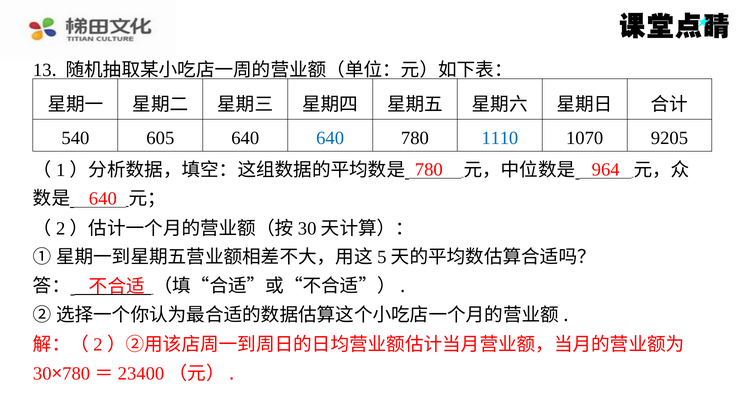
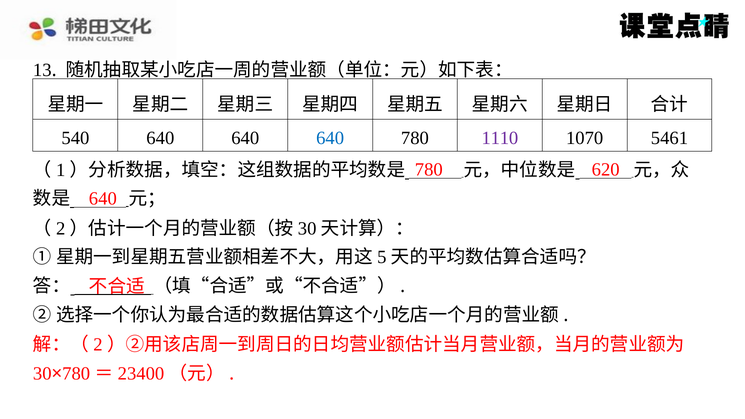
540 605: 605 -> 640
1110 colour: blue -> purple
9205: 9205 -> 5461
964: 964 -> 620
